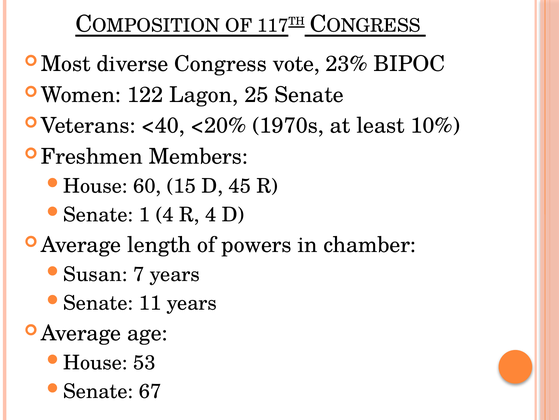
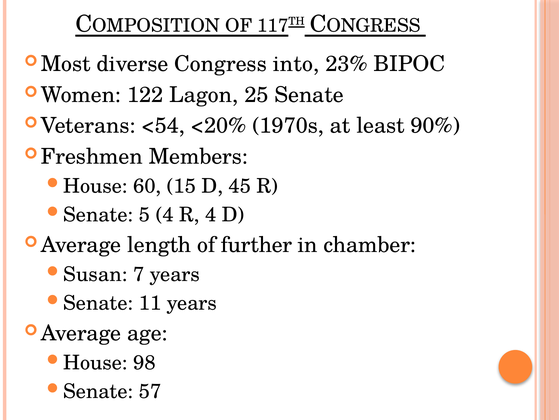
vote: vote -> into
<40: <40 -> <54
10%: 10% -> 90%
1: 1 -> 5
powers: powers -> further
53: 53 -> 98
67: 67 -> 57
